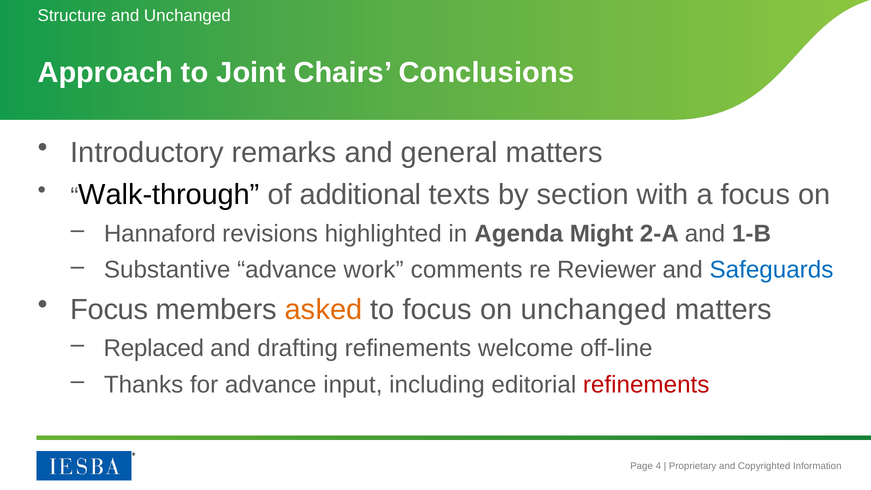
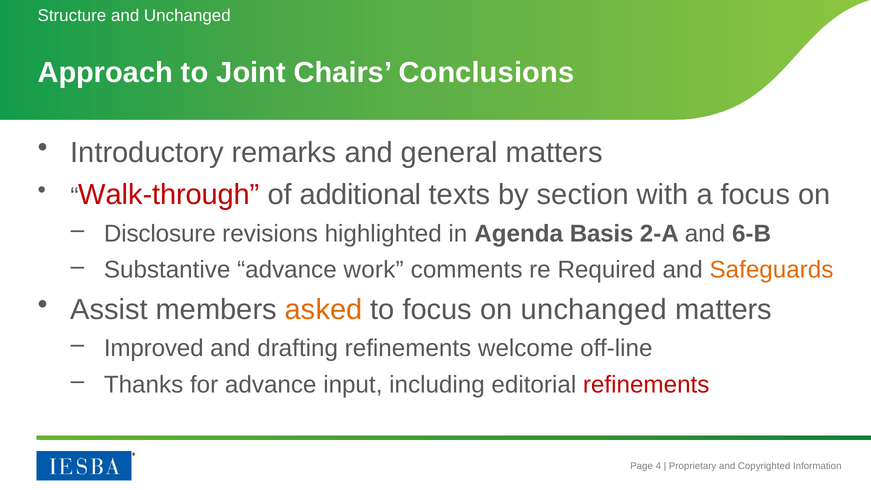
Walk-through colour: black -> red
Hannaford: Hannaford -> Disclosure
Might: Might -> Basis
1-B: 1-B -> 6-B
Reviewer: Reviewer -> Required
Safeguards colour: blue -> orange
Focus at (109, 309): Focus -> Assist
Replaced: Replaced -> Improved
